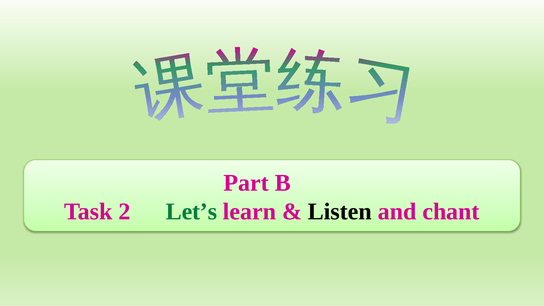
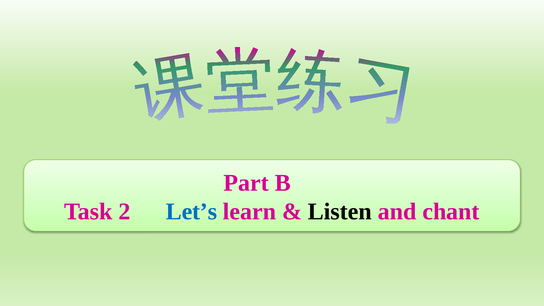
Let’s colour: green -> blue
